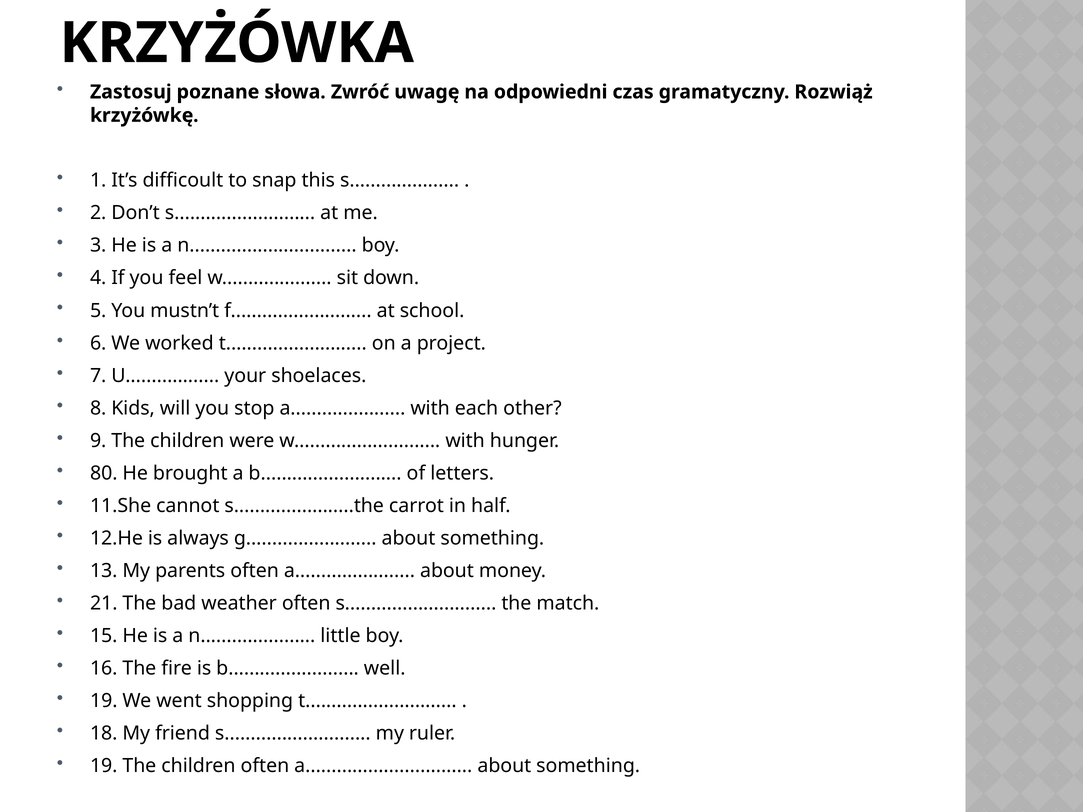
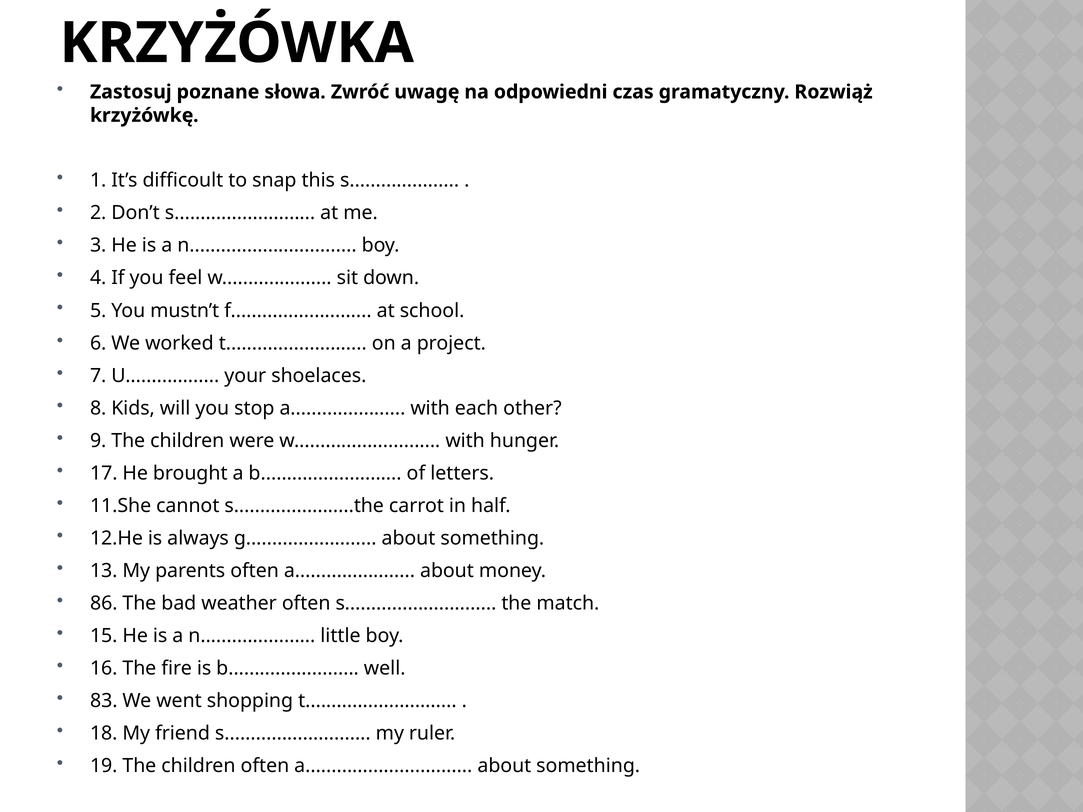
80: 80 -> 17
21: 21 -> 86
19 at (104, 701): 19 -> 83
